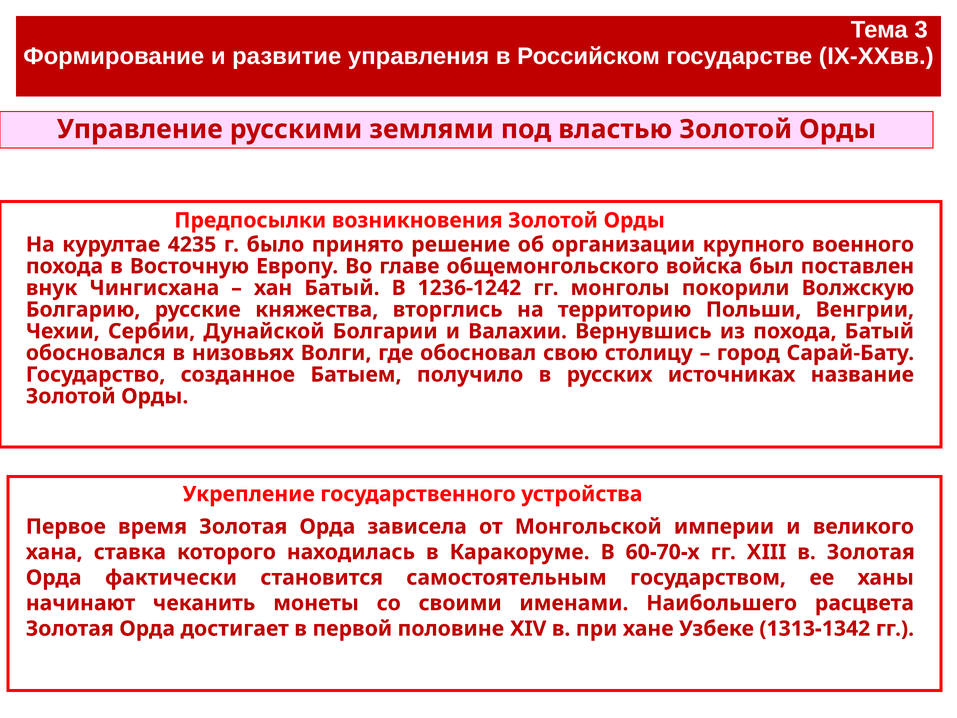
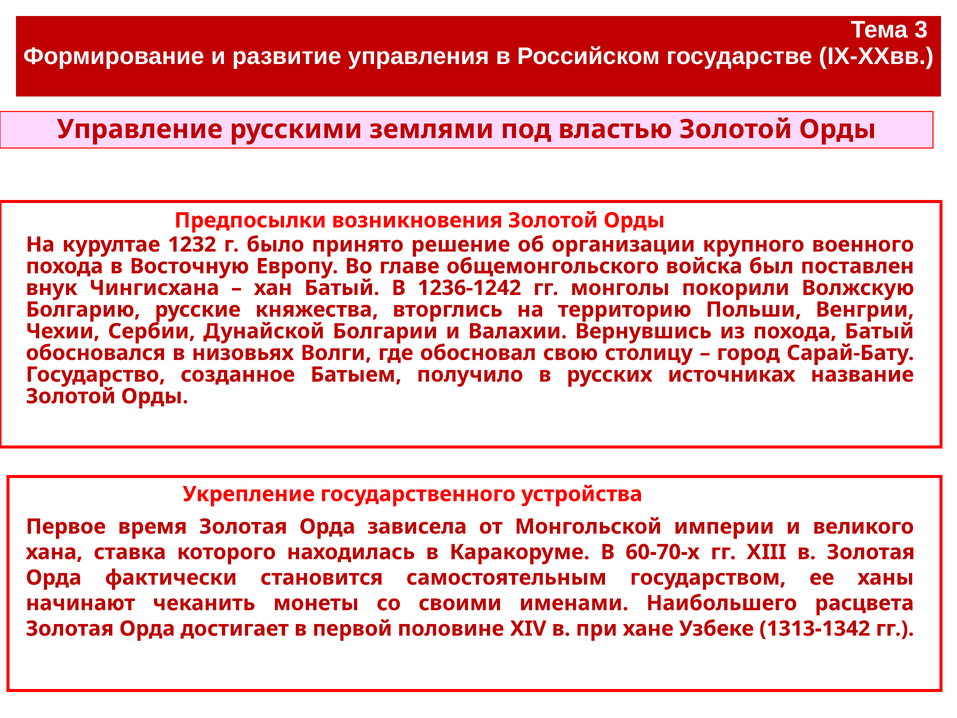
4235: 4235 -> 1232
